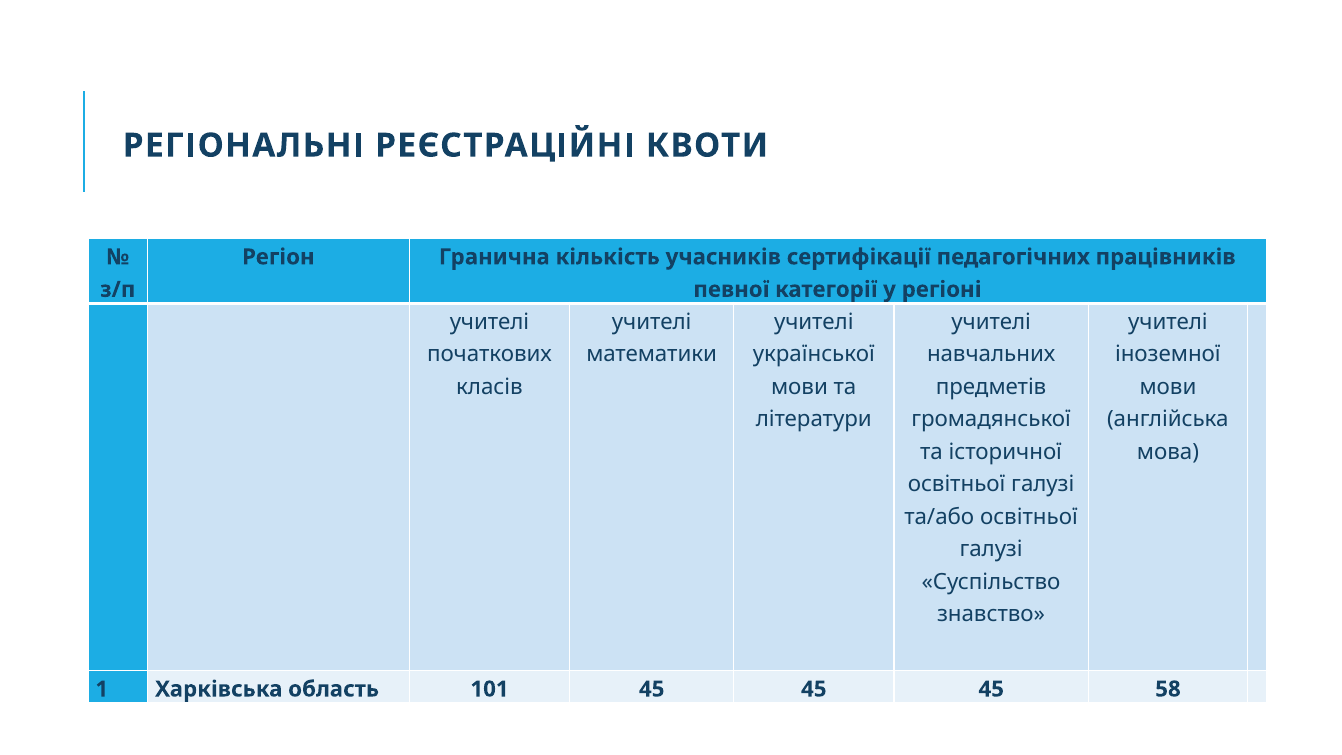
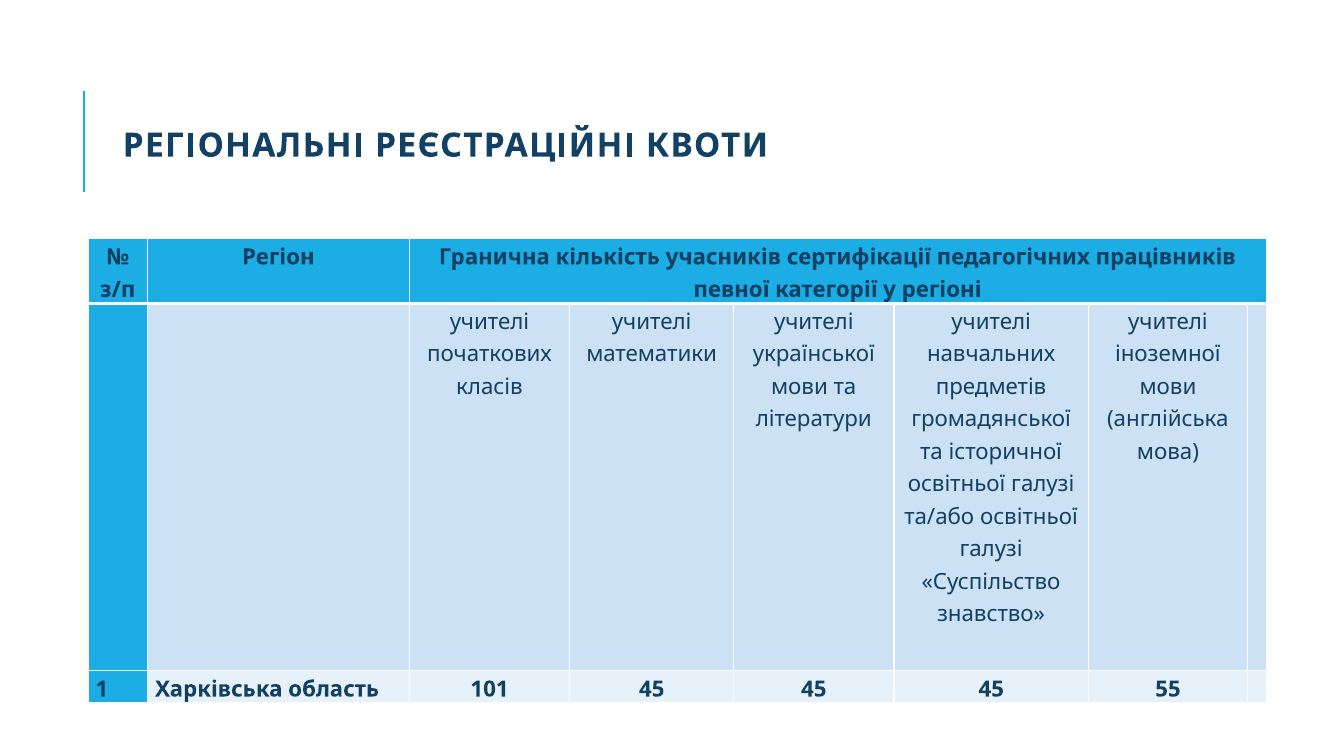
58: 58 -> 55
